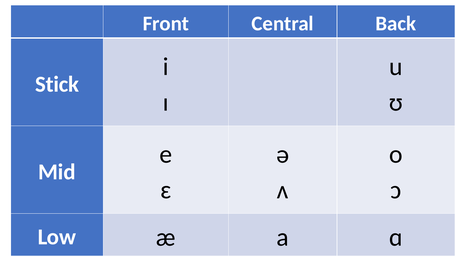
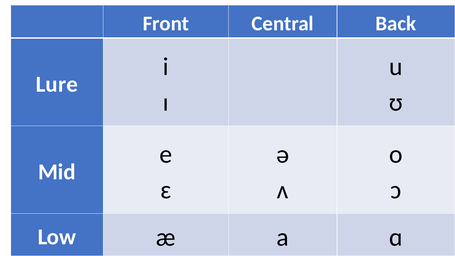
Stick: Stick -> Lure
